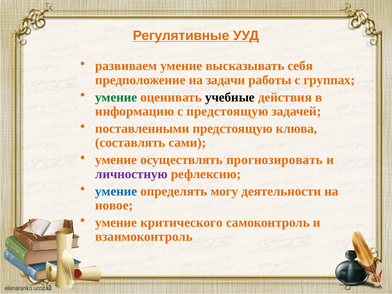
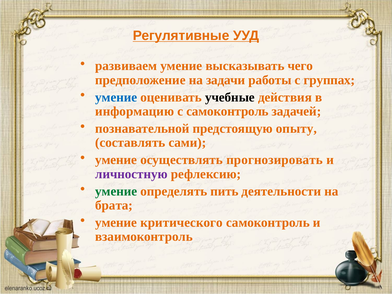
себя: себя -> чего
умение at (116, 97) colour: green -> blue
с предстоящую: предстоящую -> самоконтроль
поставленными: поставленными -> познавательной
клюва: клюва -> опыту
умение at (116, 191) colour: blue -> green
могу: могу -> пить
новое: новое -> брата
